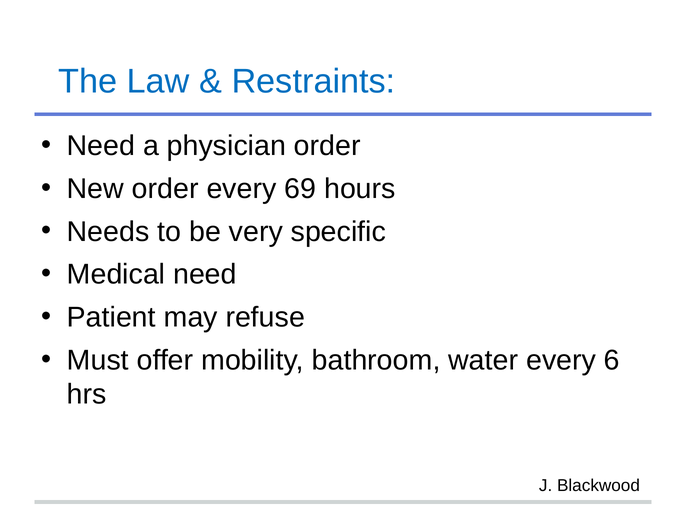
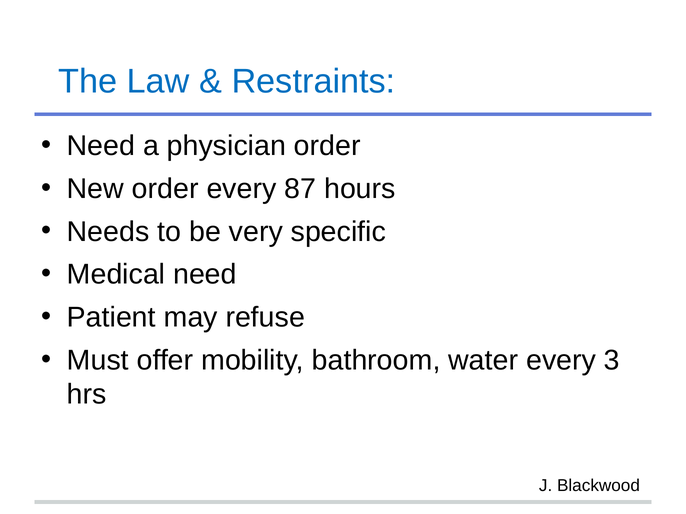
69: 69 -> 87
6: 6 -> 3
